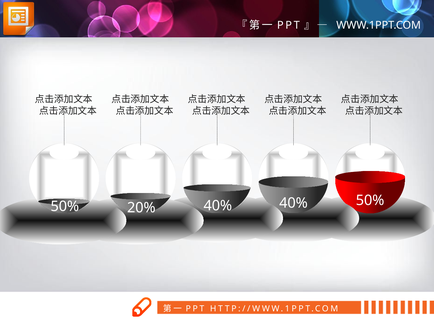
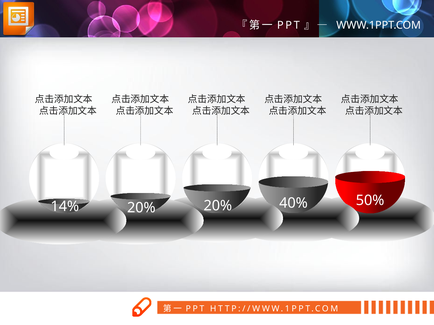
40% at (218, 206): 40% -> 20%
50% at (65, 207): 50% -> 14%
